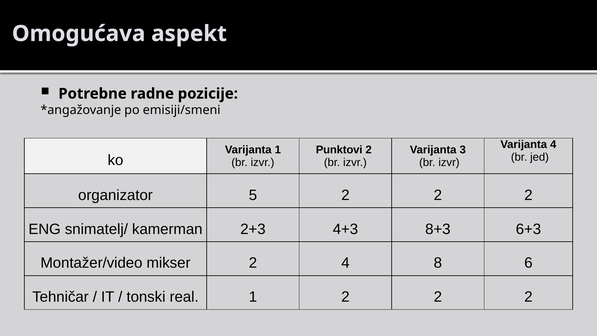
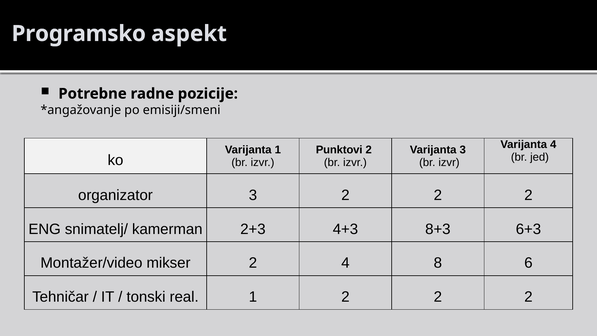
Omogućava: Omogućava -> Programsko
organizator 5: 5 -> 3
